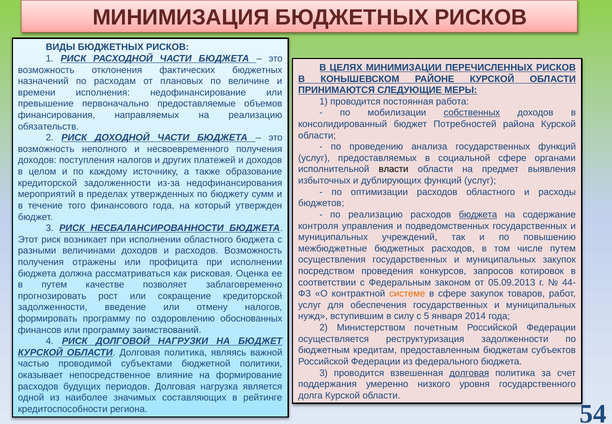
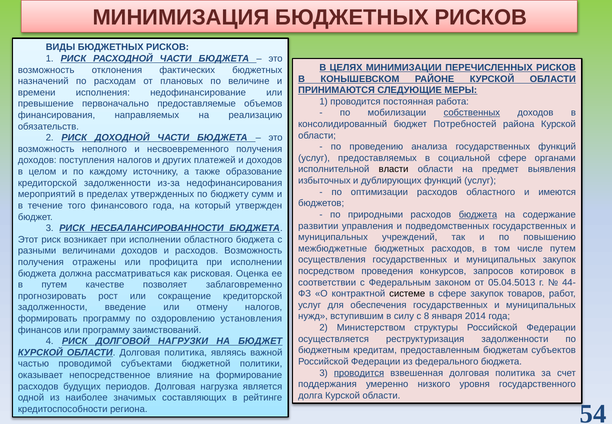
расходы: расходы -> имеются
по реализацию: реализацию -> природными
контроля: контроля -> развитии
05.09.2013: 05.09.2013 -> 05.04.5013
системе colour: orange -> black
5: 5 -> 8
обоснованных: обоснованных -> установления
почетным: почетным -> структуры
проводится at (359, 373) underline: none -> present
долговая at (469, 373) underline: present -> none
